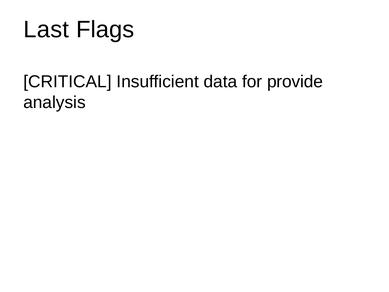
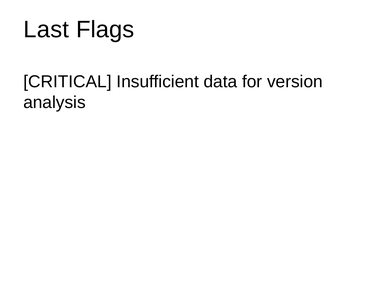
provide: provide -> version
